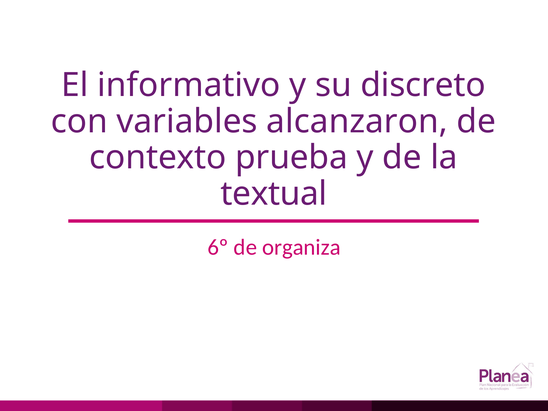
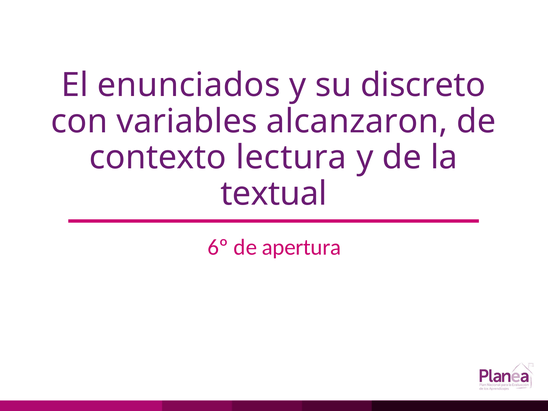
informativo: informativo -> enunciados
prueba: prueba -> lectura
organiza: organiza -> apertura
